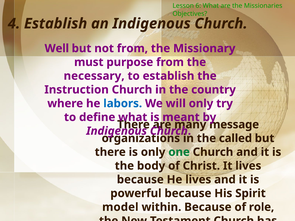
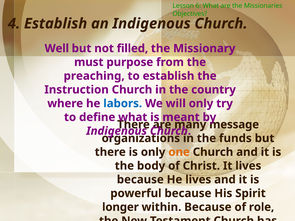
not from: from -> filled
necessary: necessary -> preaching
called: called -> funds
one colour: green -> orange
model: model -> longer
